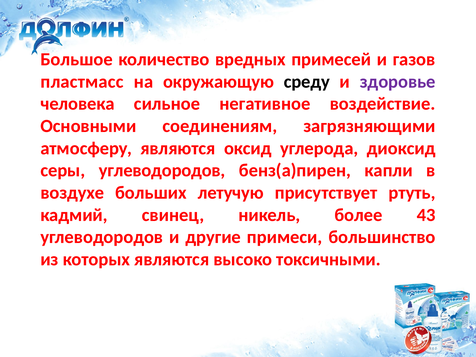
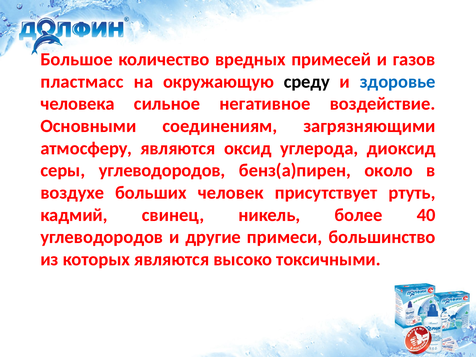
здоровье colour: purple -> blue
капли: капли -> около
летучую: летучую -> человек
43: 43 -> 40
